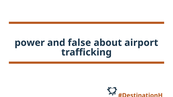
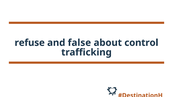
power: power -> refuse
airport: airport -> control
